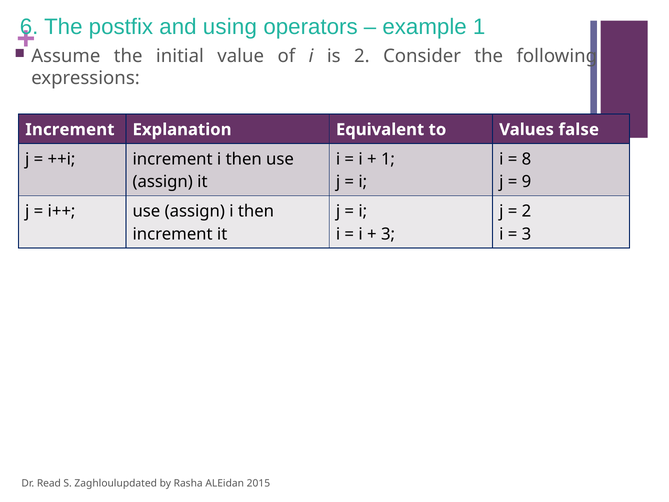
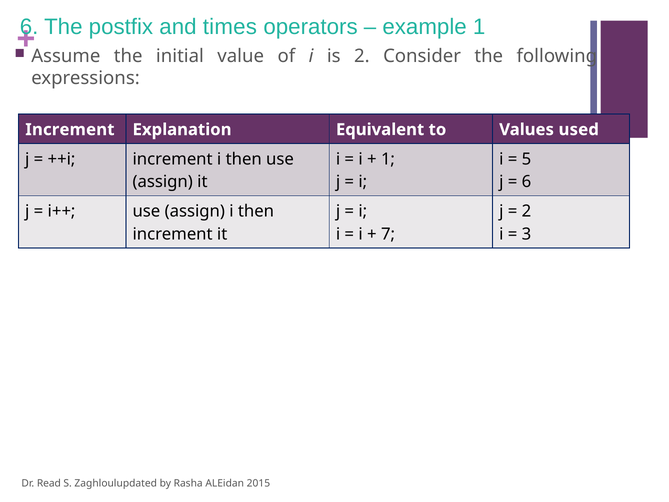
using: using -> times
false: false -> used
8: 8 -> 5
9 at (526, 182): 9 -> 6
3 at (388, 234): 3 -> 7
